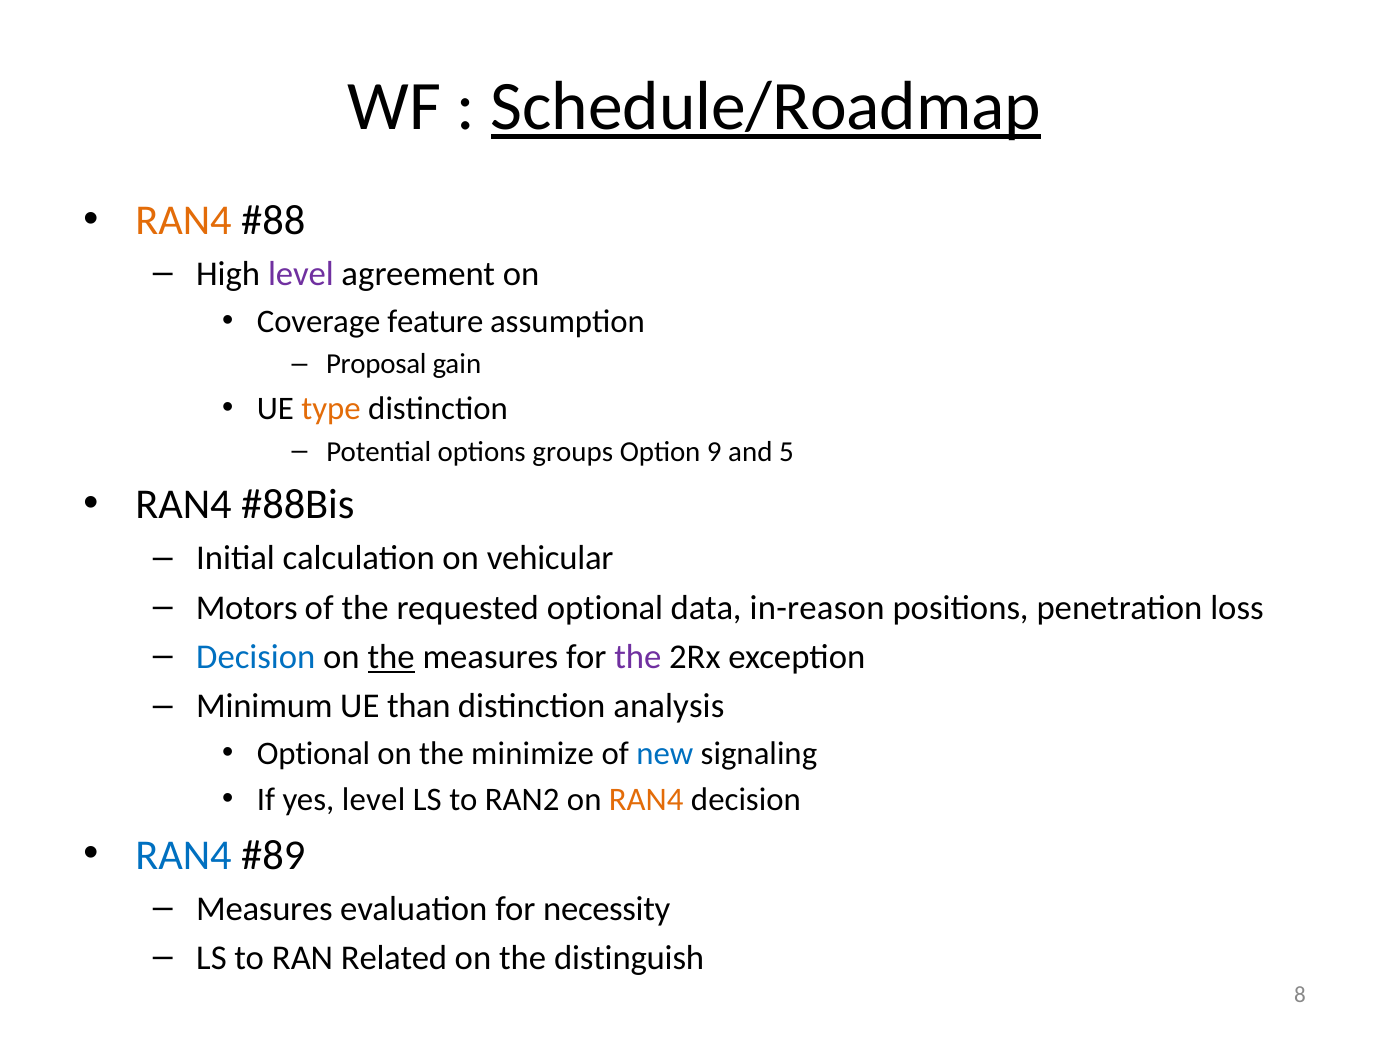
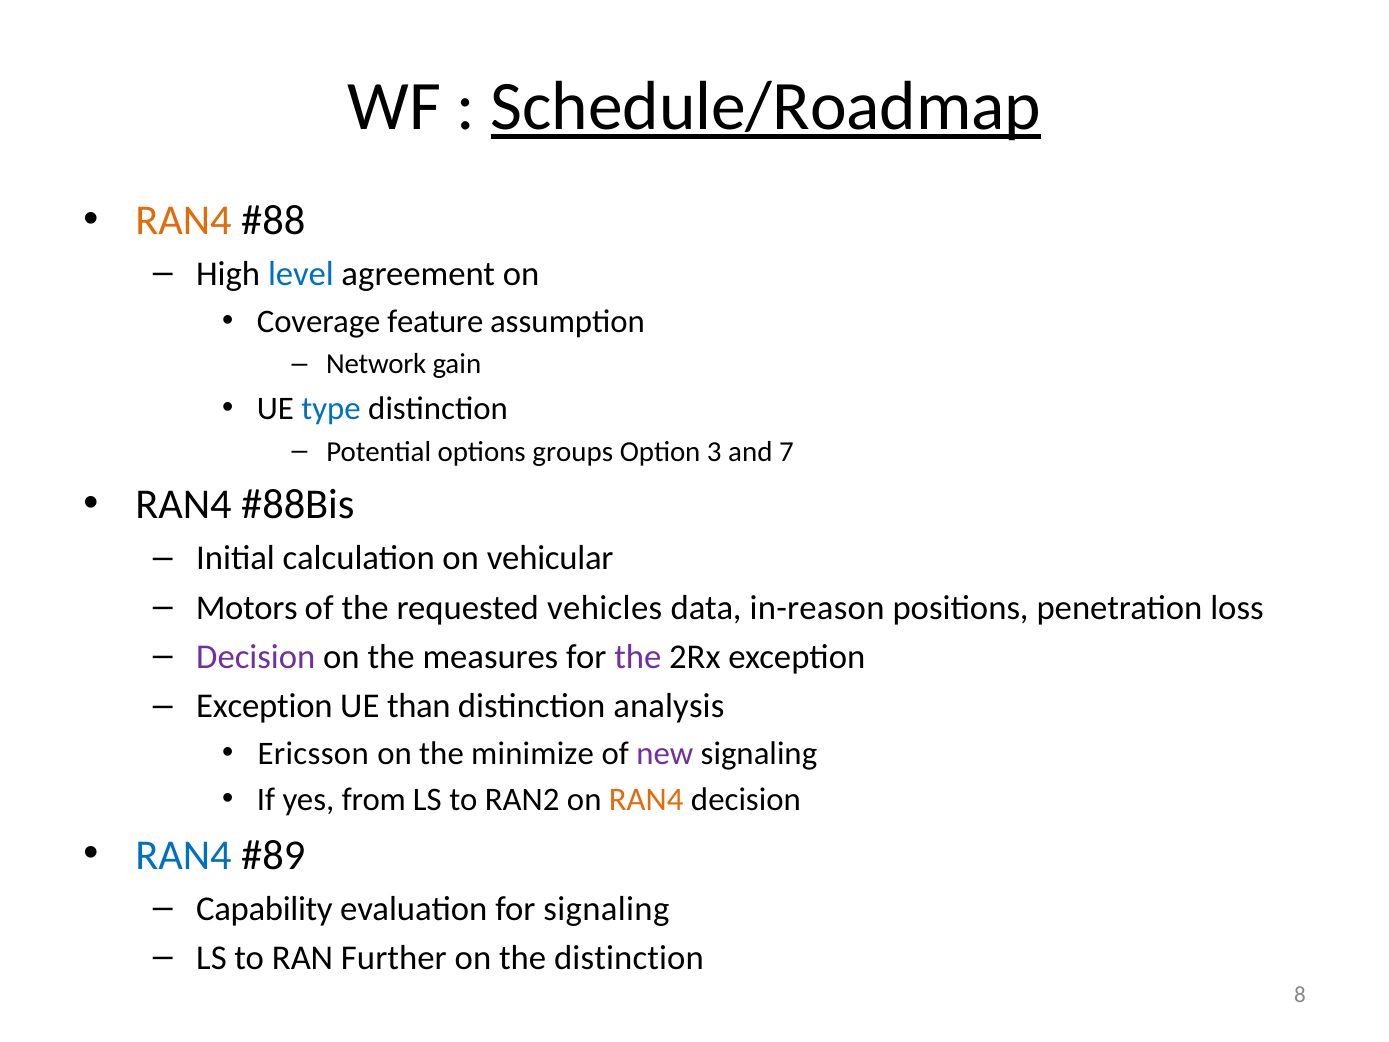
level at (301, 274) colour: purple -> blue
Proposal: Proposal -> Network
type colour: orange -> blue
9: 9 -> 3
5: 5 -> 7
requested optional: optional -> vehicles
Decision at (256, 657) colour: blue -> purple
the at (391, 657) underline: present -> none
Minimum at (264, 706): Minimum -> Exception
Optional at (314, 754): Optional -> Ericsson
new colour: blue -> purple
yes level: level -> from
Measures at (264, 908): Measures -> Capability
for necessity: necessity -> signaling
Related: Related -> Further
the distinguish: distinguish -> distinction
